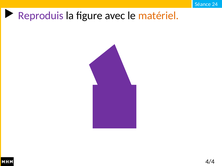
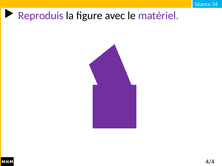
matériel colour: orange -> purple
